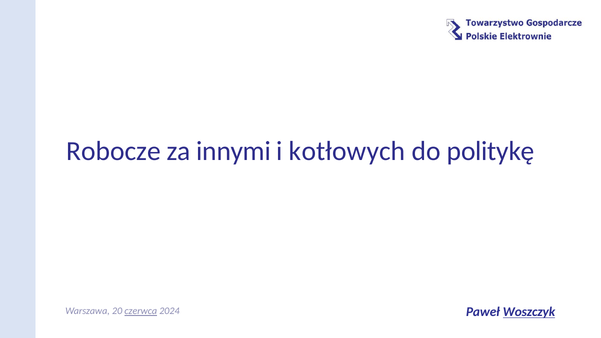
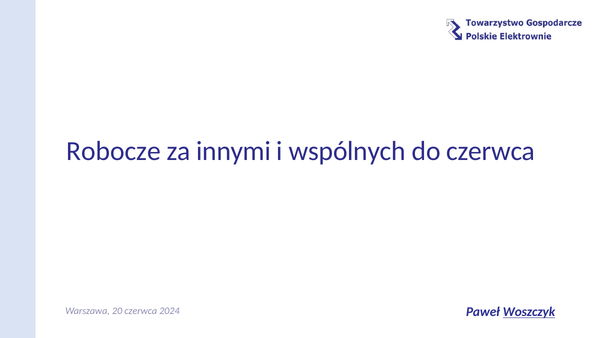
kotłowych: kotłowych -> wspólnych
do politykę: politykę -> czerwca
czerwca at (141, 311) underline: present -> none
